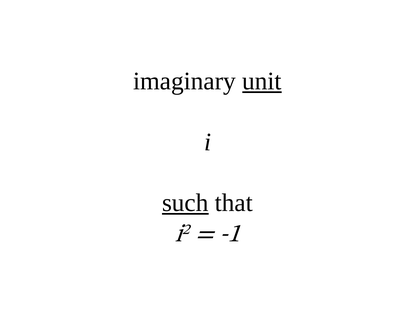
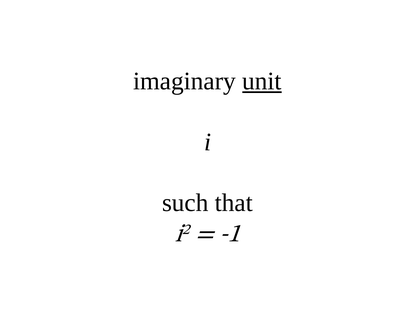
such underline: present -> none
